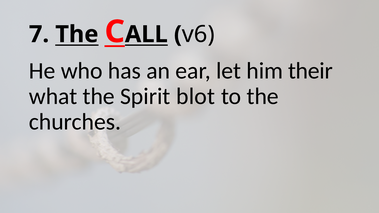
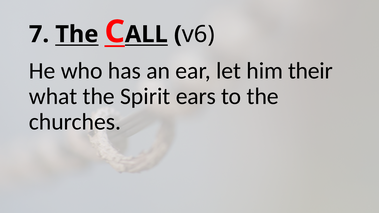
blot: blot -> ears
